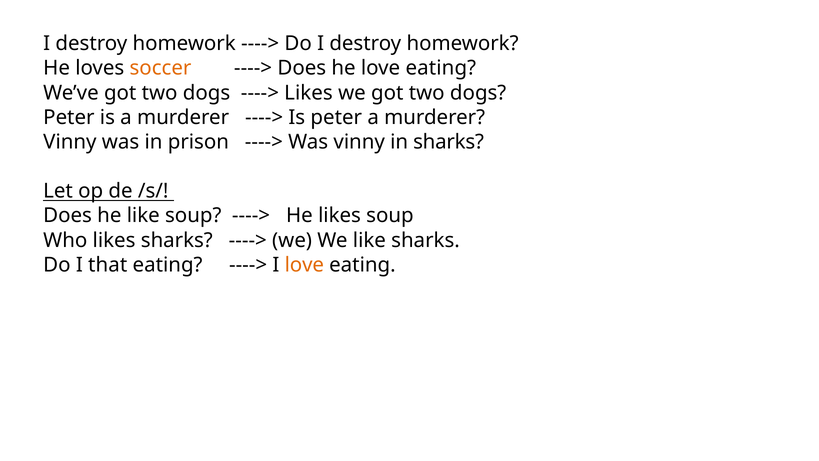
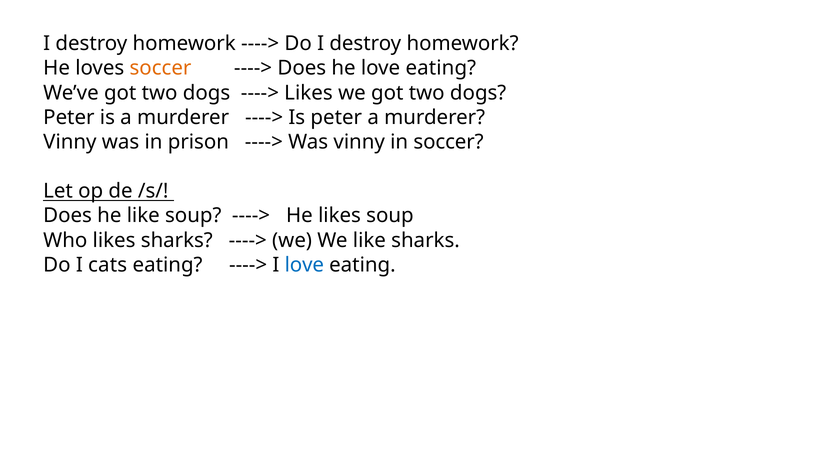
in sharks: sharks -> soccer
that: that -> cats
love at (304, 265) colour: orange -> blue
